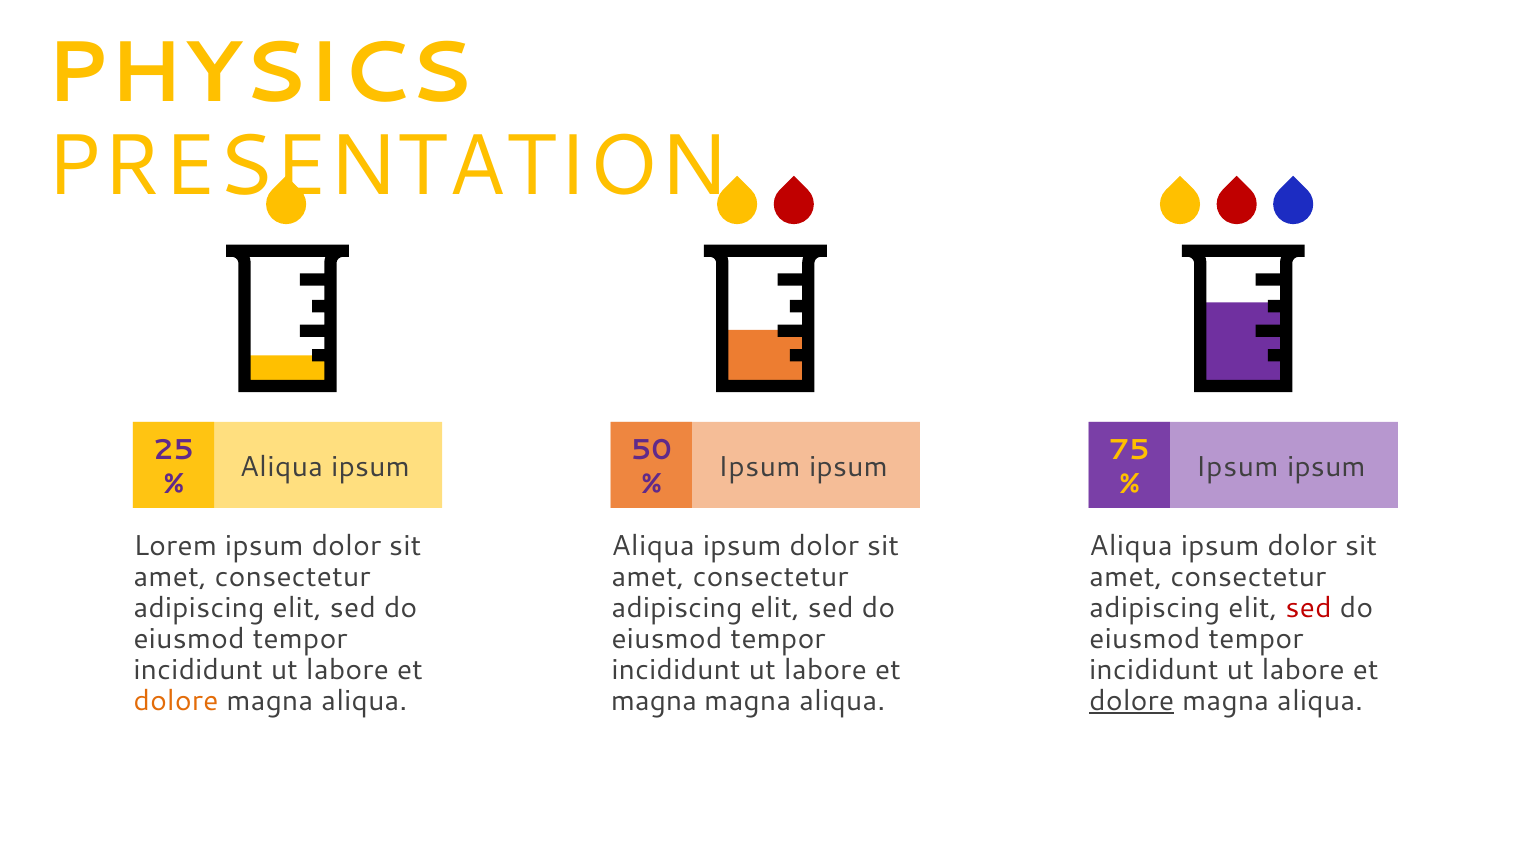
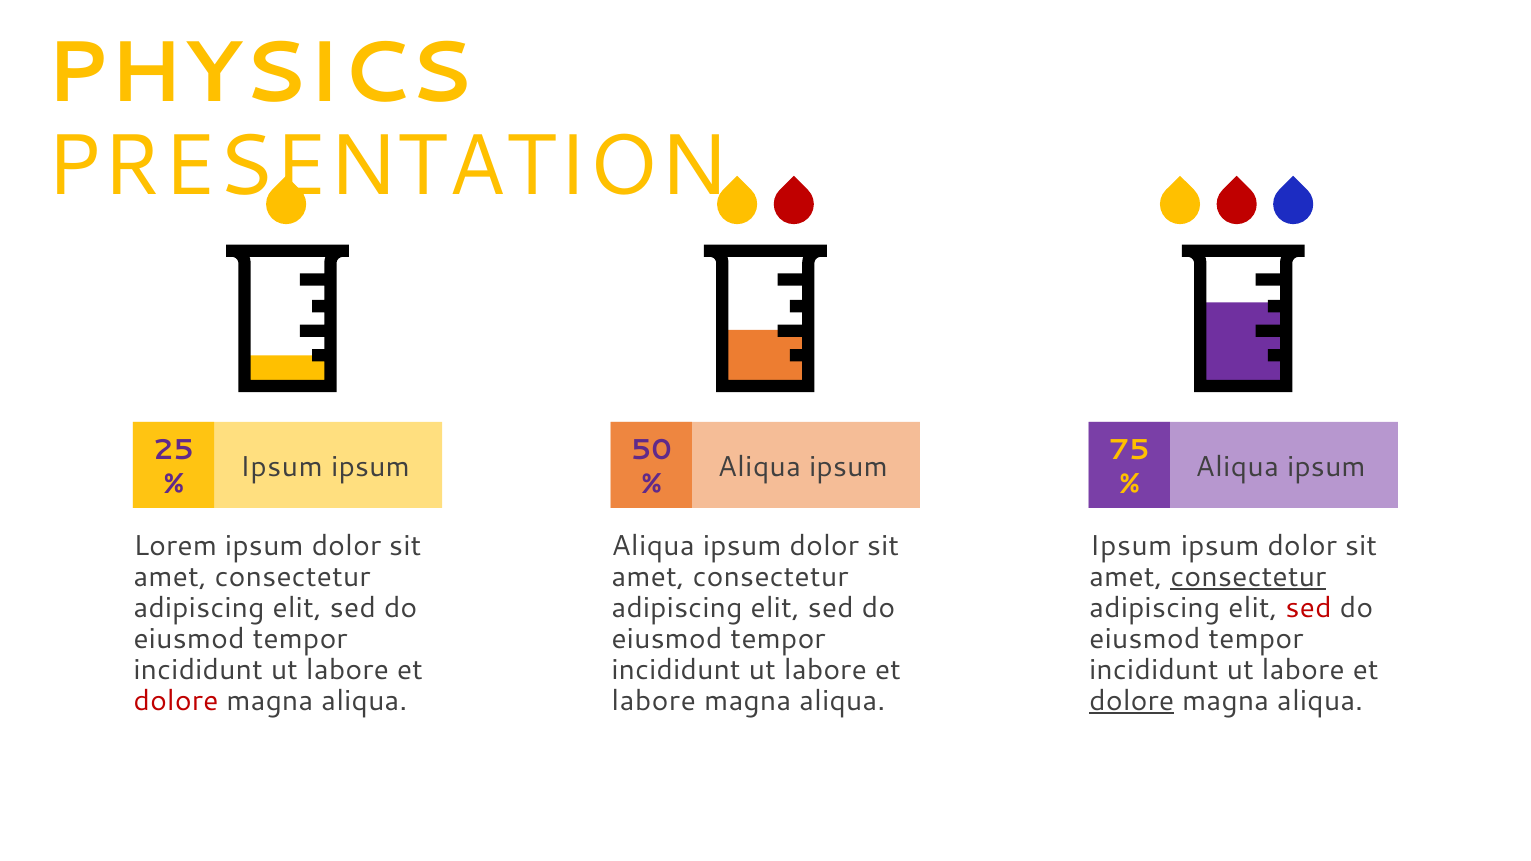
Aliqua at (281, 467): Aliqua -> Ipsum
Ipsum at (759, 467): Ipsum -> Aliqua
Ipsum at (1237, 467): Ipsum -> Aliqua
Aliqua at (1131, 546): Aliqua -> Ipsum
consectetur at (1248, 577) underline: none -> present
dolore at (176, 701) colour: orange -> red
magna at (654, 701): magna -> labore
